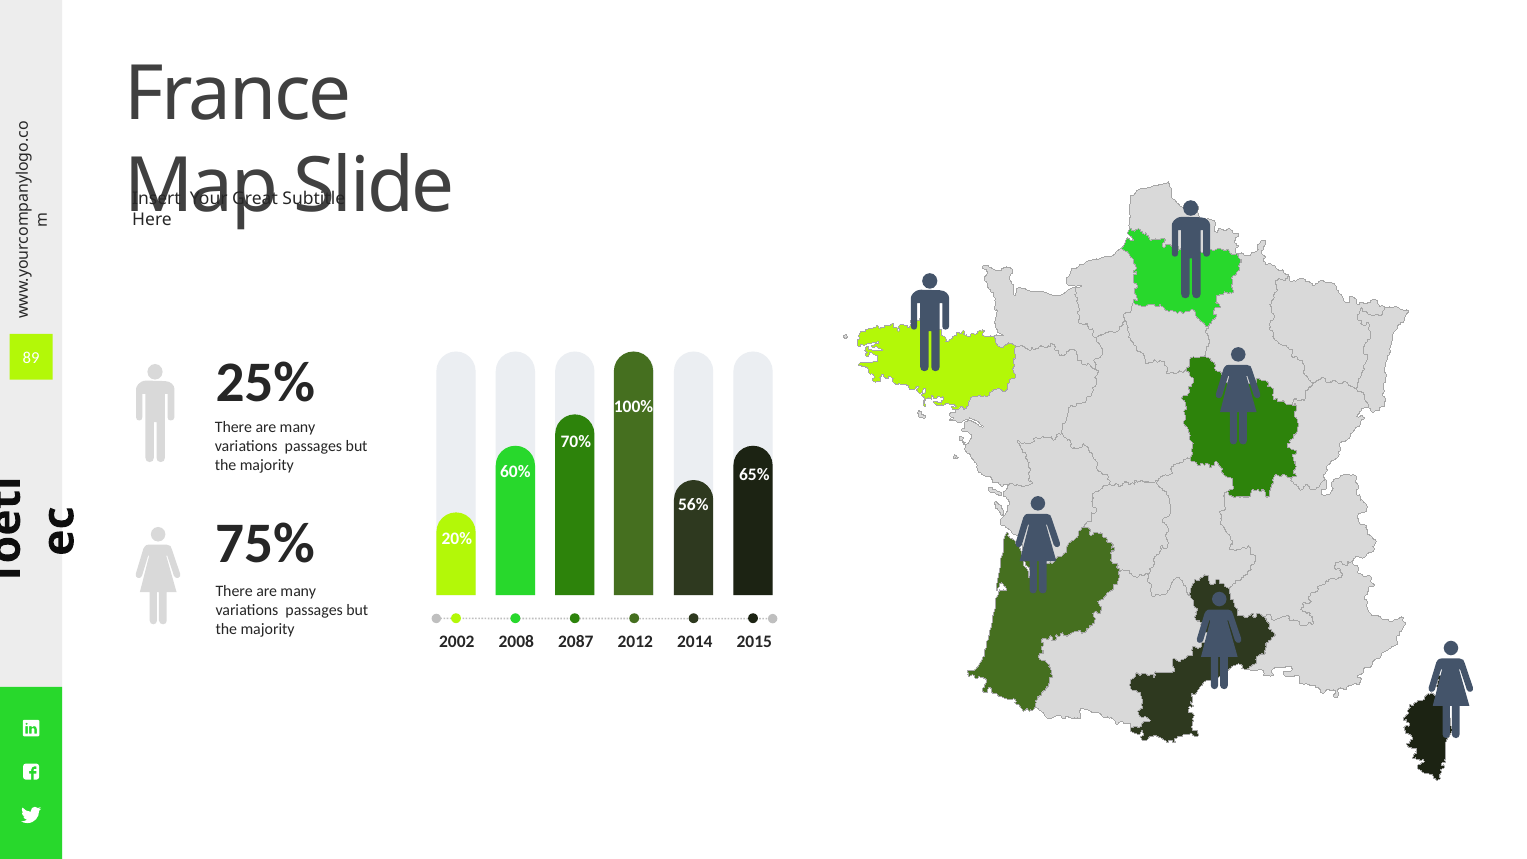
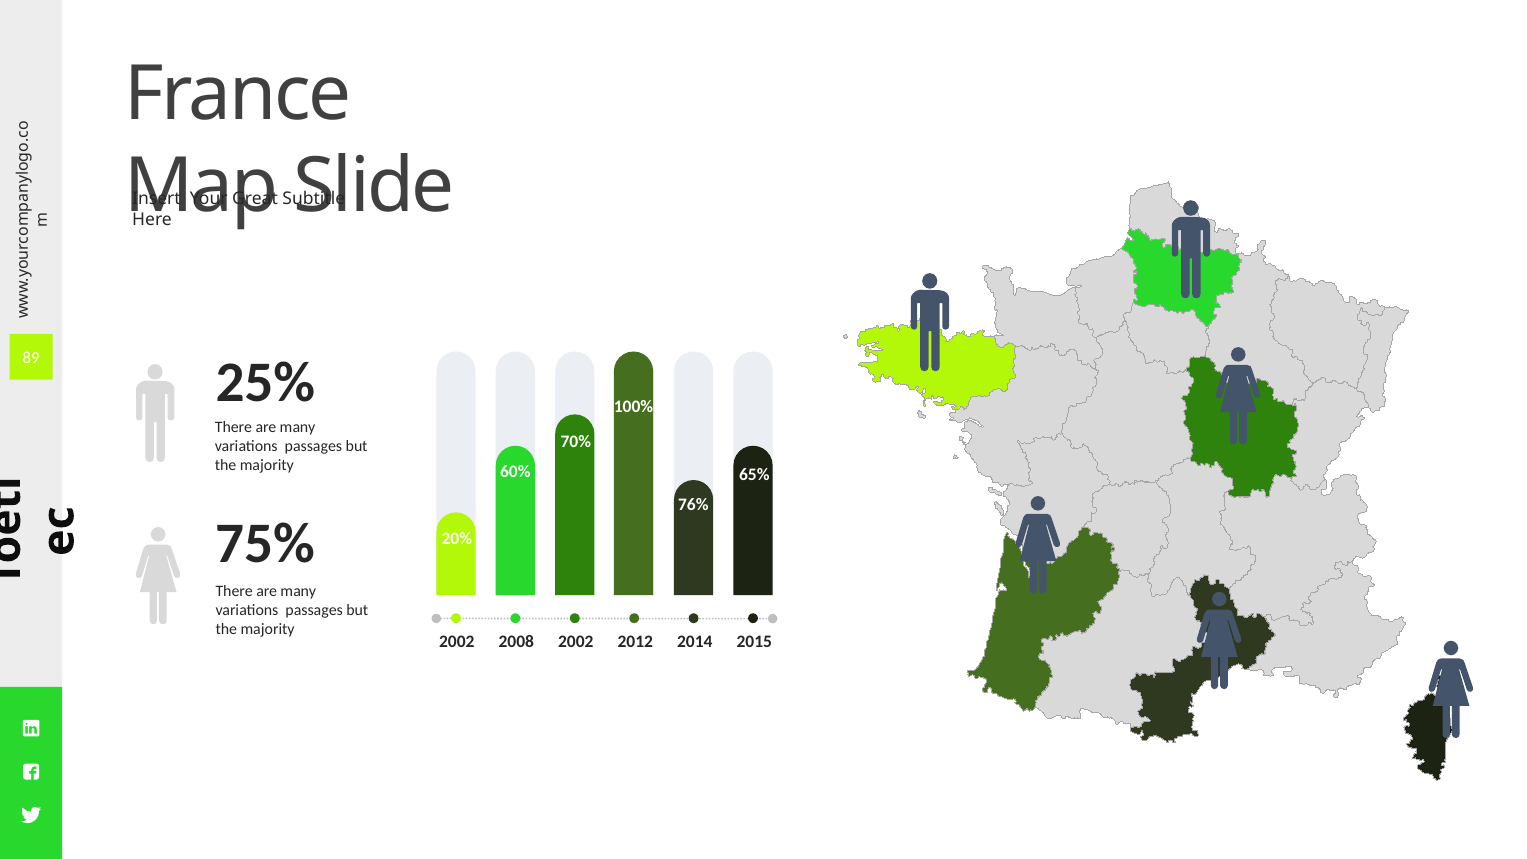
56%: 56% -> 76%
2008 2087: 2087 -> 2002
